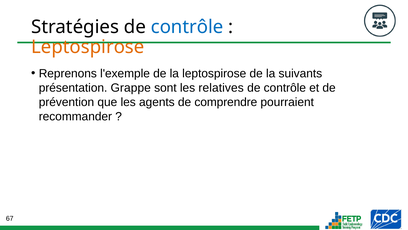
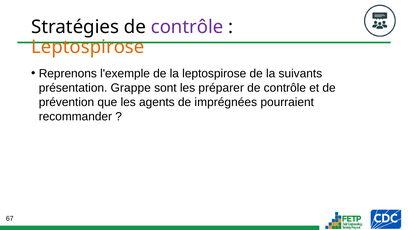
contrôle at (187, 27) colour: blue -> purple
relatives: relatives -> préparer
comprendre: comprendre -> imprégnées
